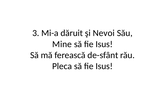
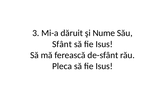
Nevoi: Nevoi -> Nume
Mine: Mine -> Sfânt
